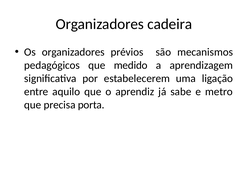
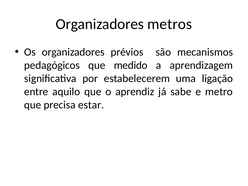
cadeira: cadeira -> metros
porta: porta -> estar
